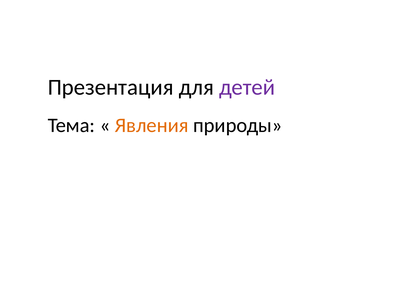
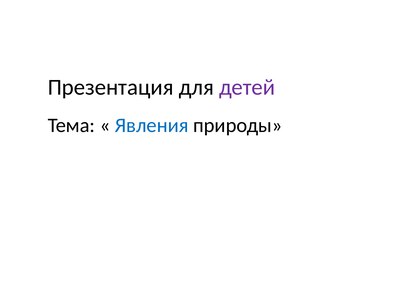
Явления colour: orange -> blue
